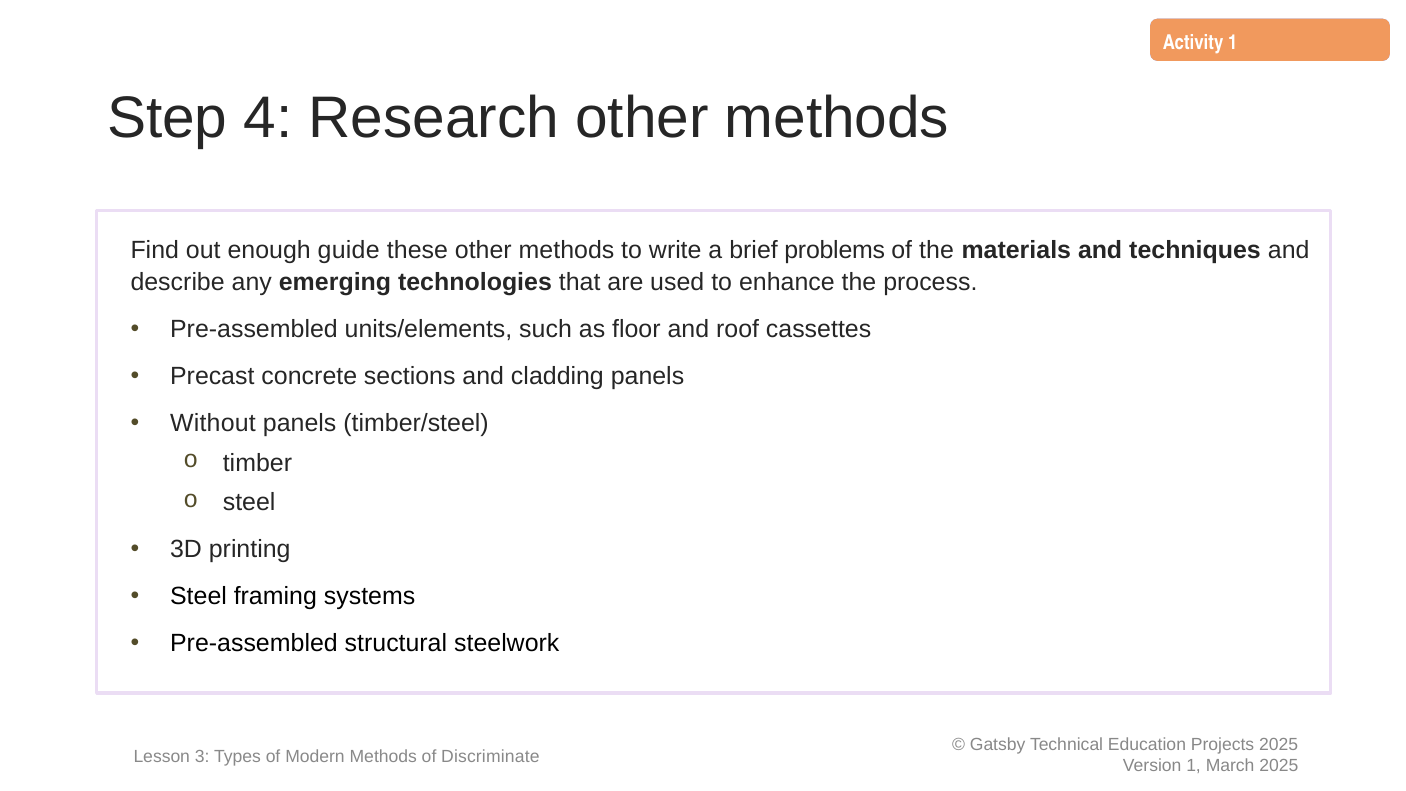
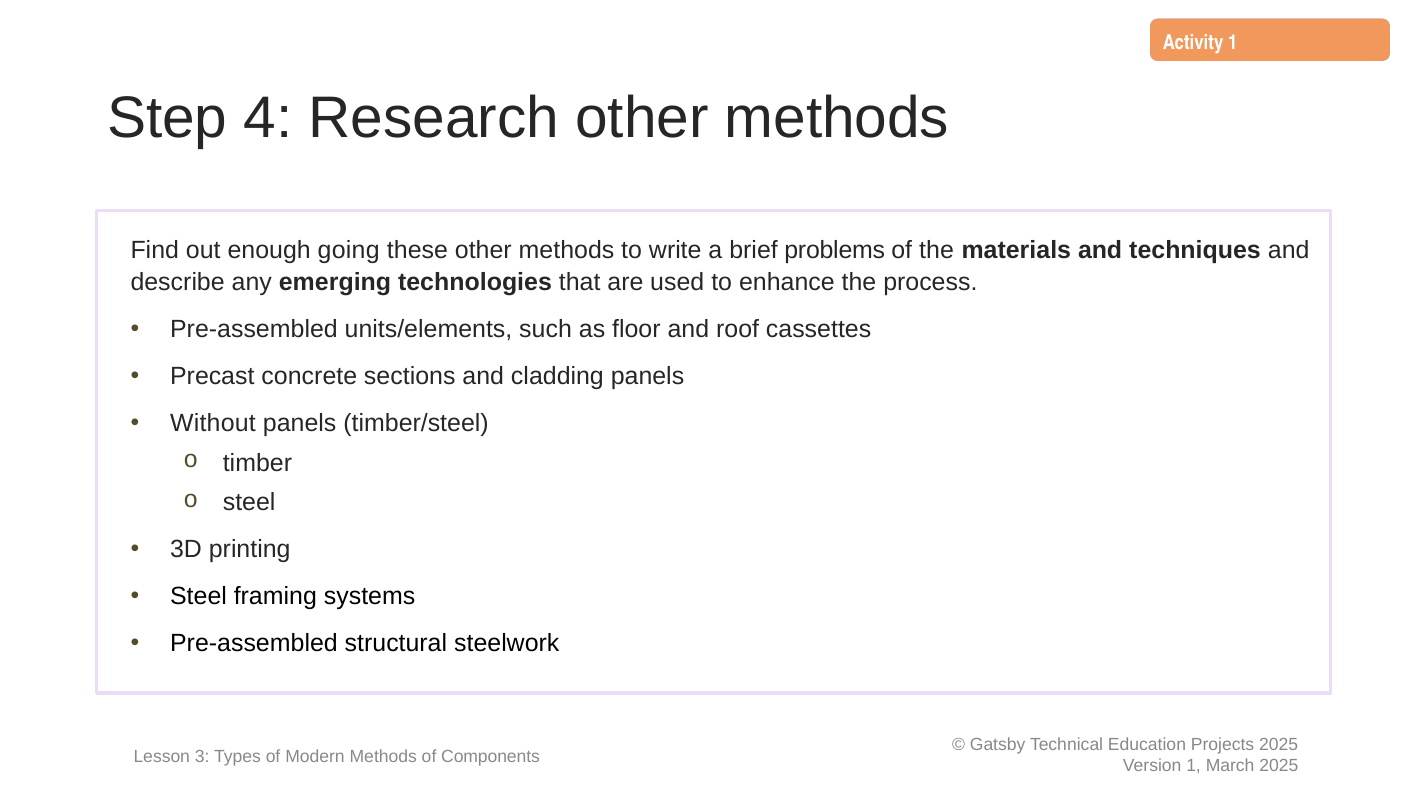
guide: guide -> going
Discriminate: Discriminate -> Components
